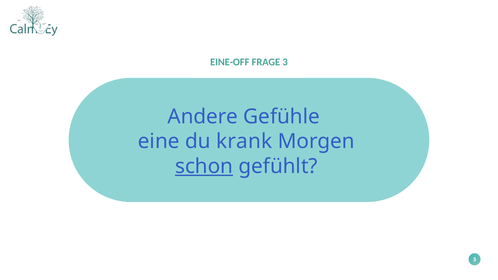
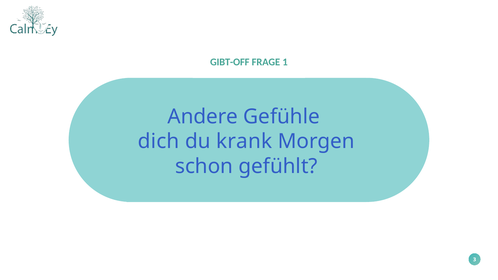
EINE-OFF: EINE-OFF -> GIBT-OFF
FRAGE 3: 3 -> 1
eine: eine -> dich
schon underline: present -> none
